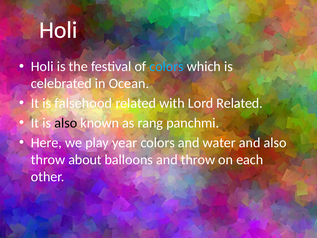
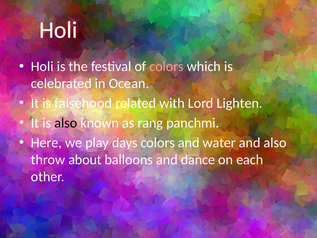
colors at (167, 67) colour: light blue -> pink
Lord Related: Related -> Lighten
year: year -> days
and throw: throw -> dance
